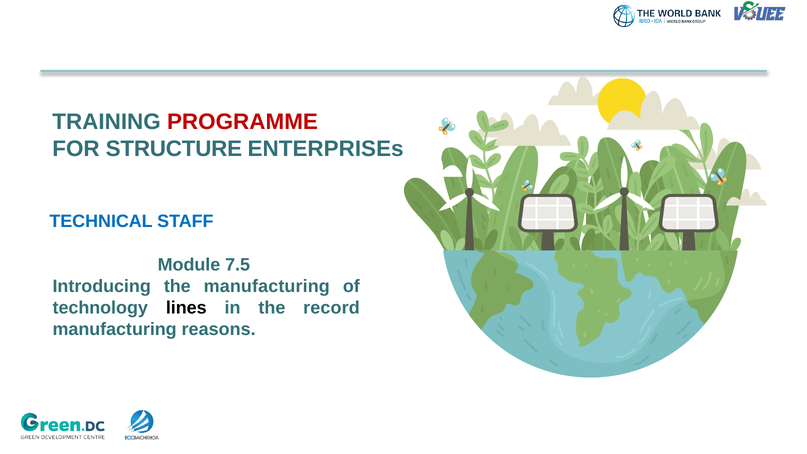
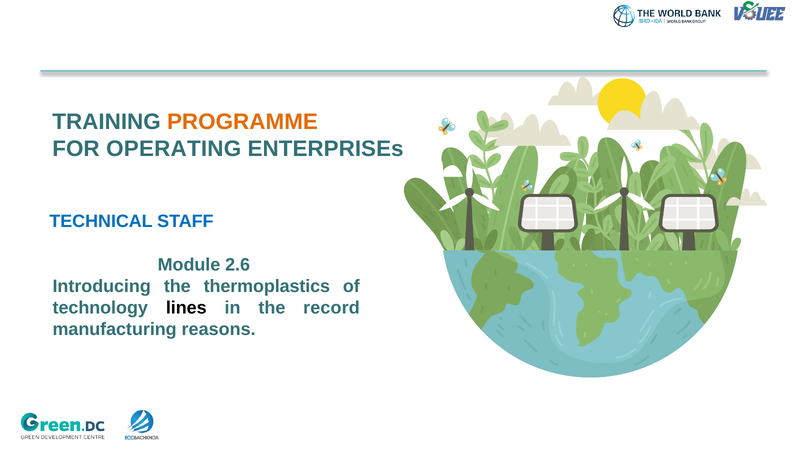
PROGRAMME colour: red -> orange
STRUCTURE: STRUCTURE -> OPERATING
7.5: 7.5 -> 2.6
the manufacturing: manufacturing -> thermoplastics
